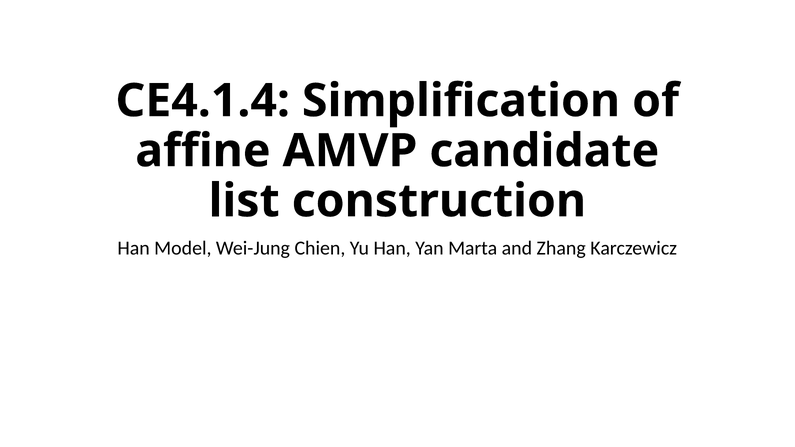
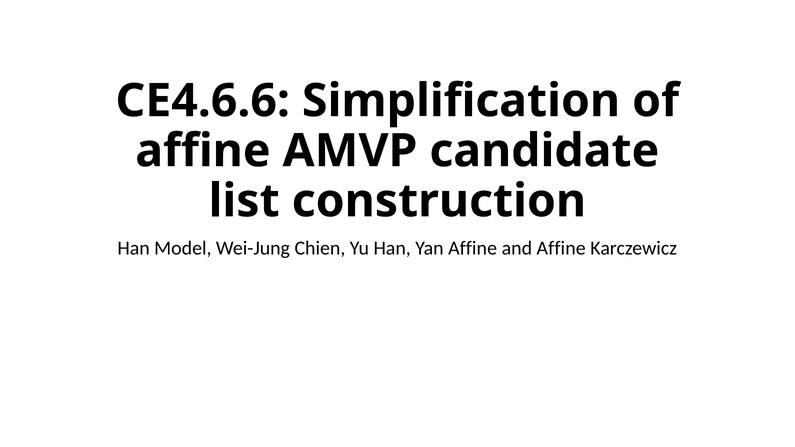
CE4.1.4: CE4.1.4 -> CE4.6.6
Yan Marta: Marta -> Affine
and Zhang: Zhang -> Affine
